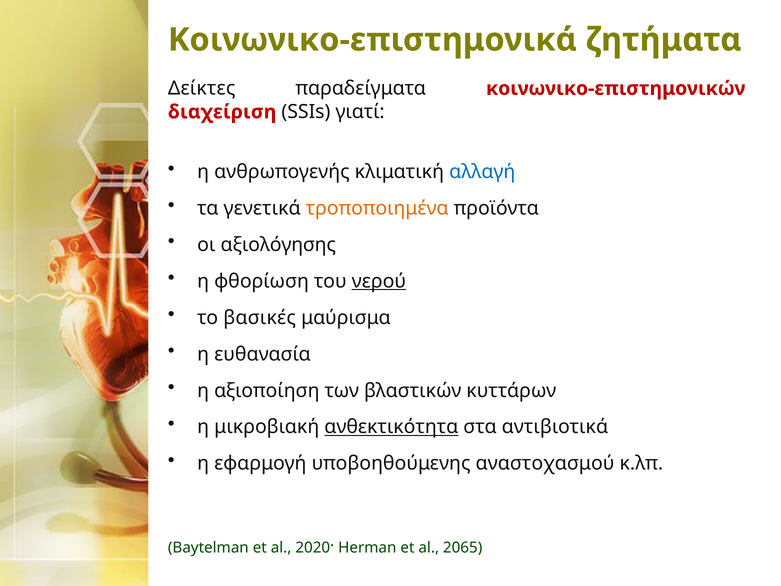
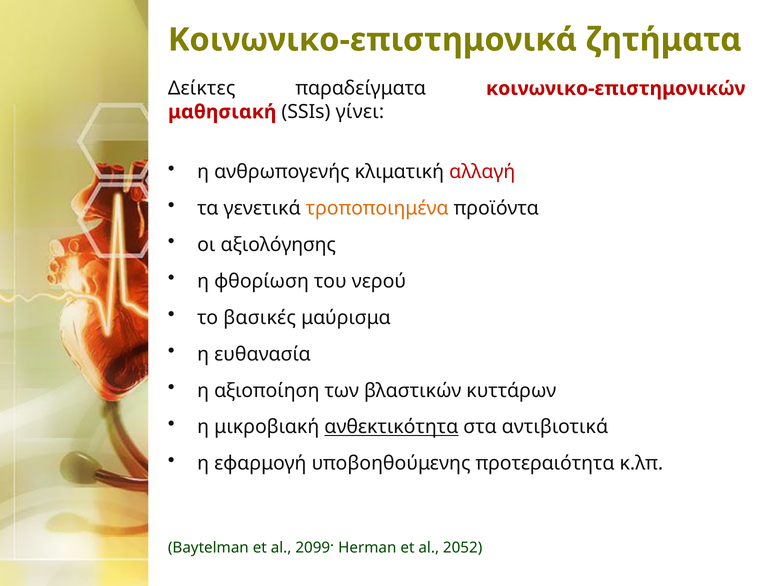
διαχείριση: διαχείριση -> μαθησιακή
γιατί: γιατί -> γίνει
αλλαγή colour: blue -> red
νερού underline: present -> none
αναστοχασμού: αναστοχασμού -> προτεραιότητα
2020·: 2020· -> 2099·
2065: 2065 -> 2052
